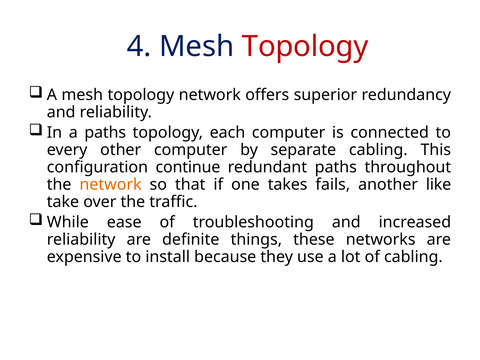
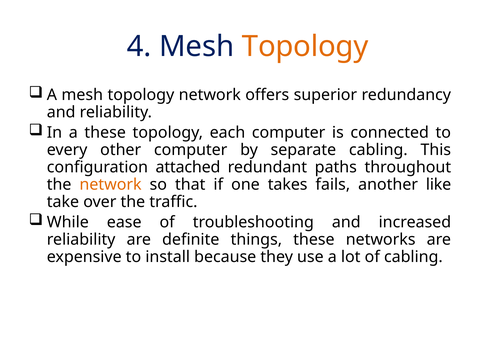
Topology at (305, 46) colour: red -> orange
a paths: paths -> these
continue: continue -> attached
